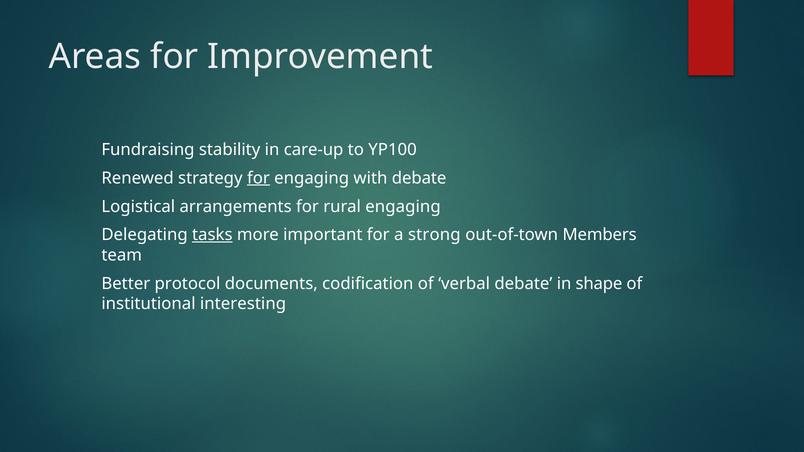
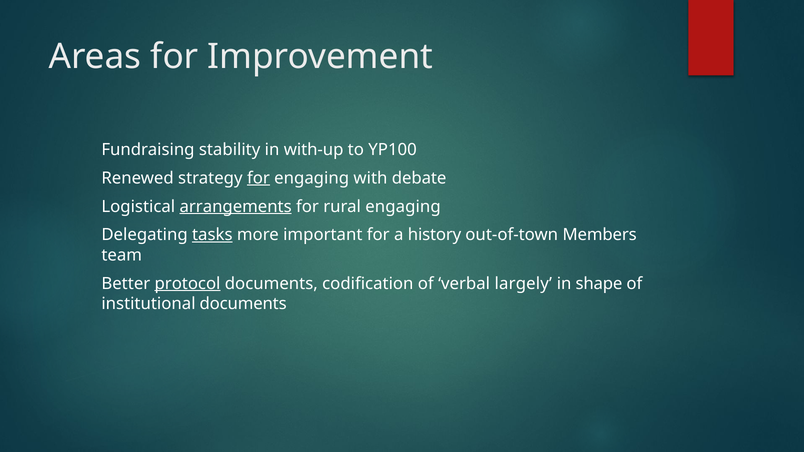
care-up: care-up -> with-up
arrangements underline: none -> present
strong: strong -> history
protocol underline: none -> present
verbal debate: debate -> largely
institutional interesting: interesting -> documents
